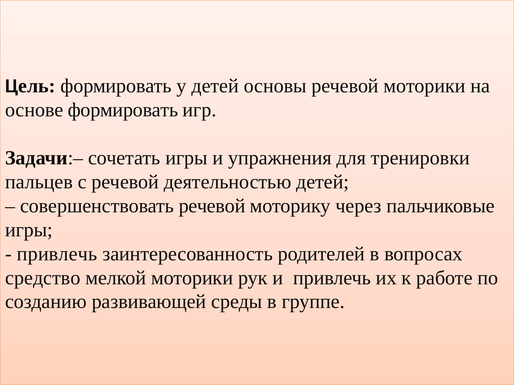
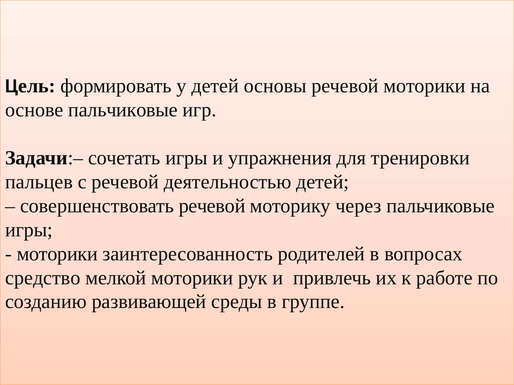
основе формировать: формировать -> пальчиковые
привлечь at (57, 254): привлечь -> моторики
